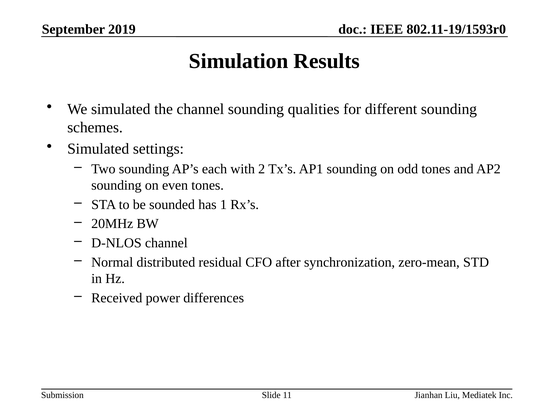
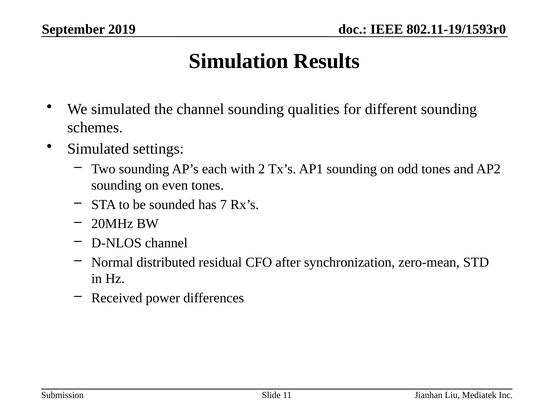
1: 1 -> 7
